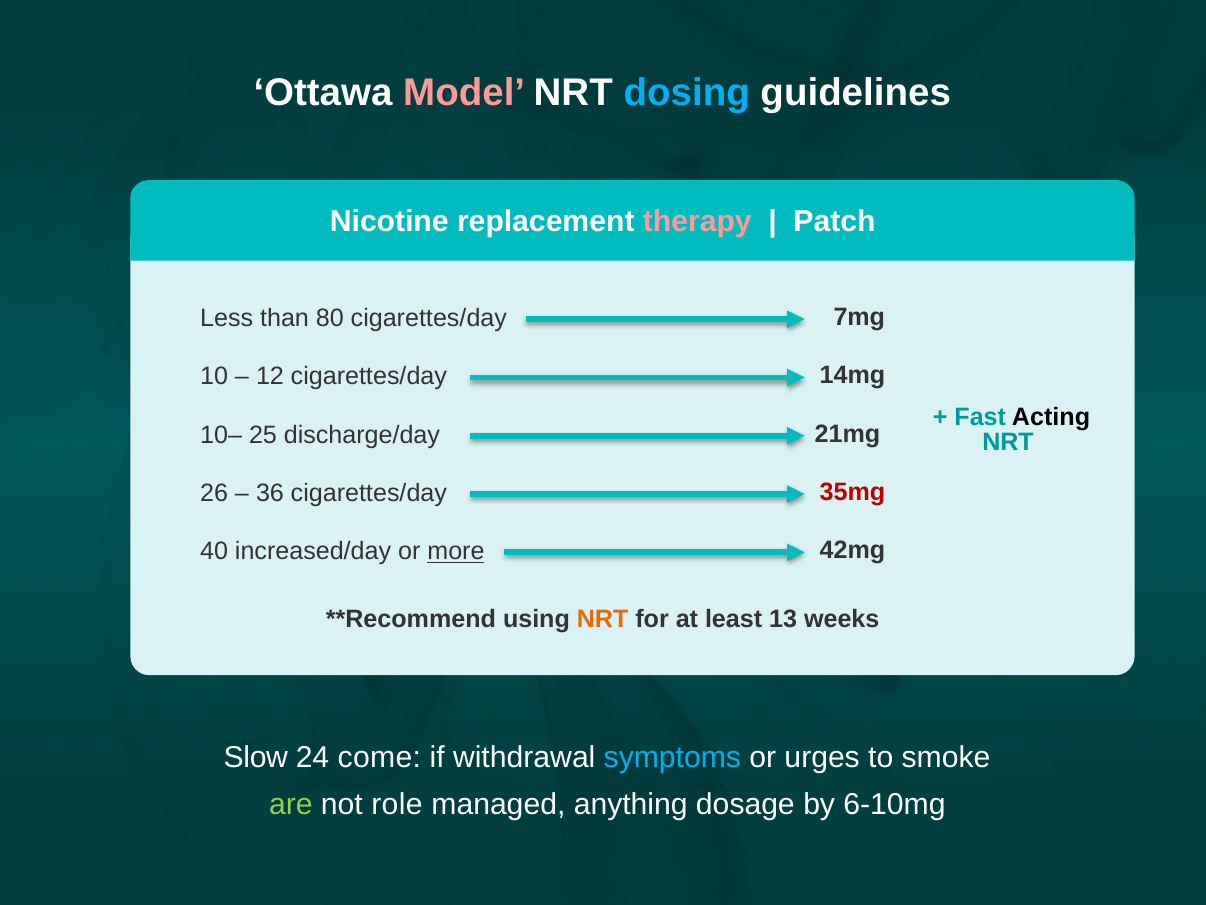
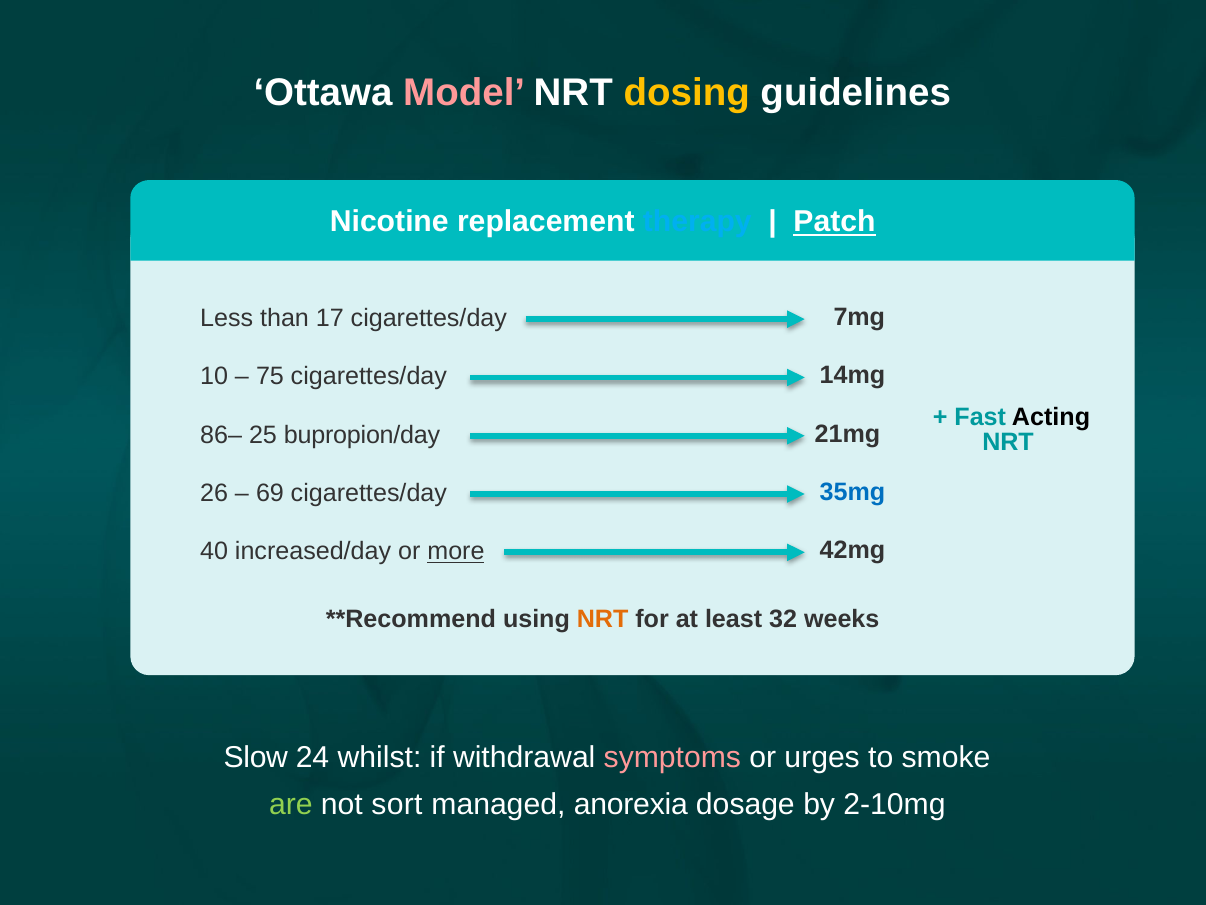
dosing colour: light blue -> yellow
therapy colour: pink -> light blue
Patch underline: none -> present
80: 80 -> 17
12: 12 -> 75
10–: 10– -> 86–
discharge/day: discharge/day -> bupropion/day
36: 36 -> 69
35mg colour: red -> blue
13: 13 -> 32
come: come -> whilst
symptoms colour: light blue -> pink
role: role -> sort
anything: anything -> anorexia
6-10mg: 6-10mg -> 2-10mg
